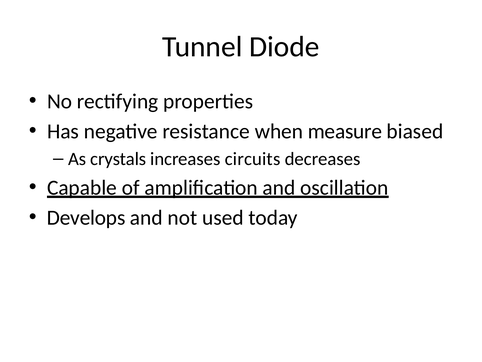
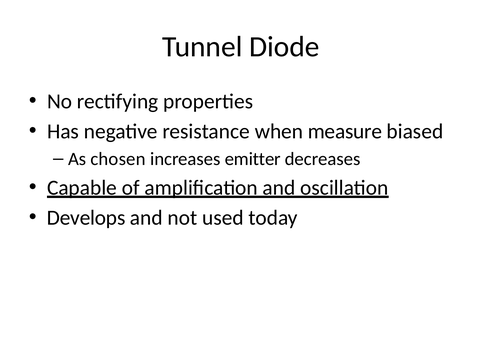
crystals: crystals -> chosen
circuits: circuits -> emitter
